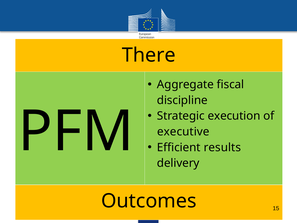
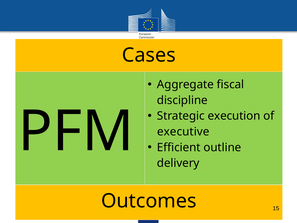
There: There -> Cases
results: results -> outline
